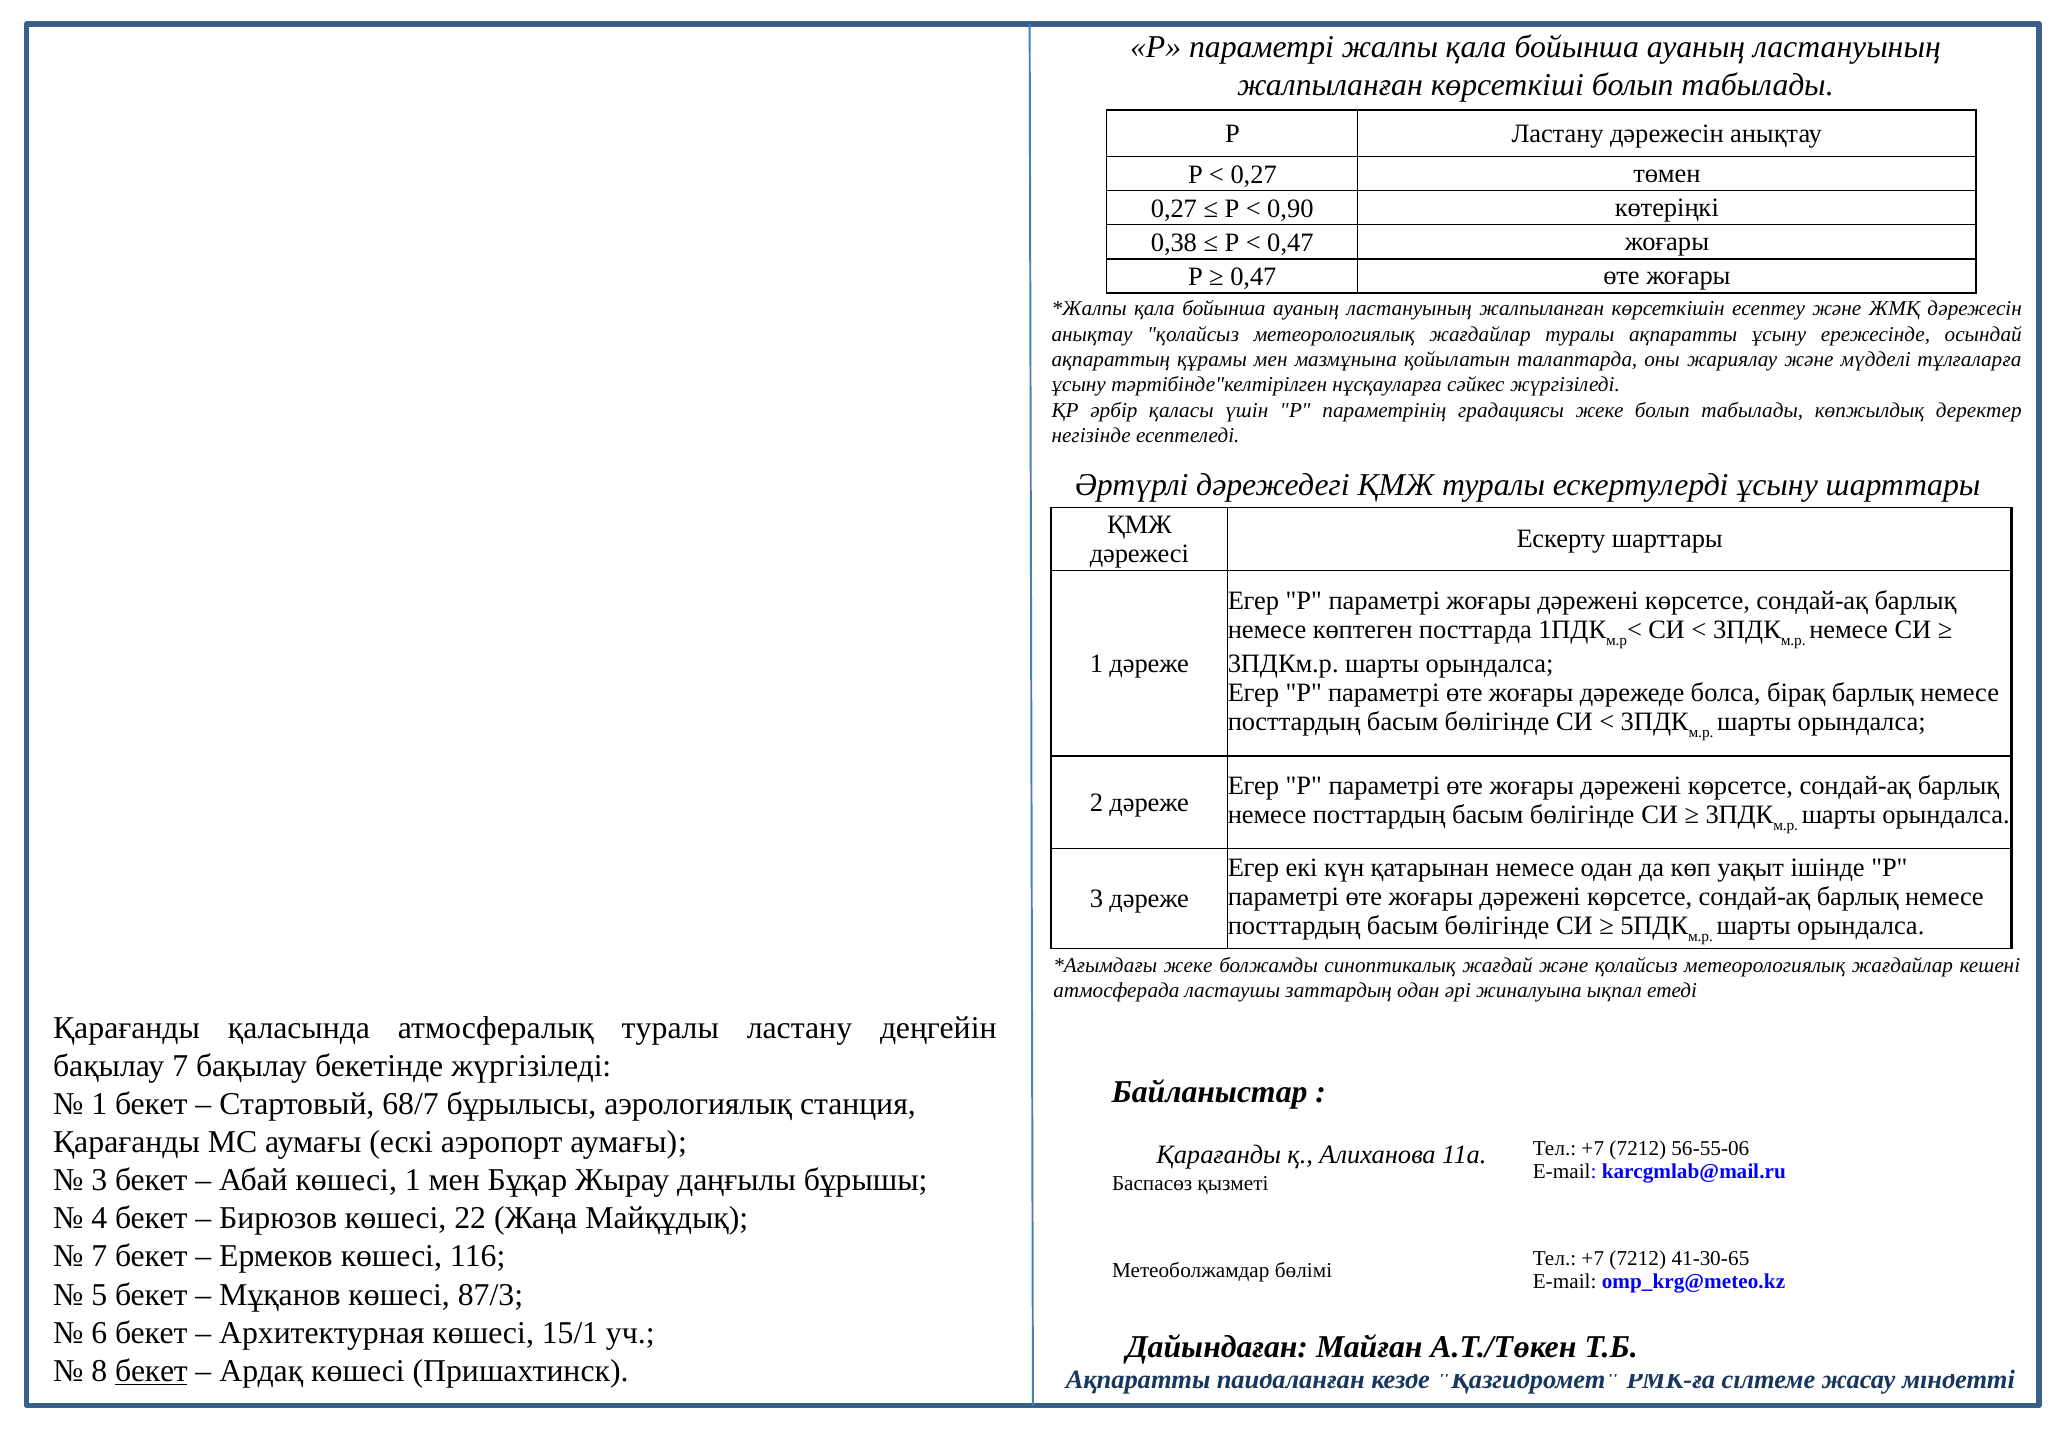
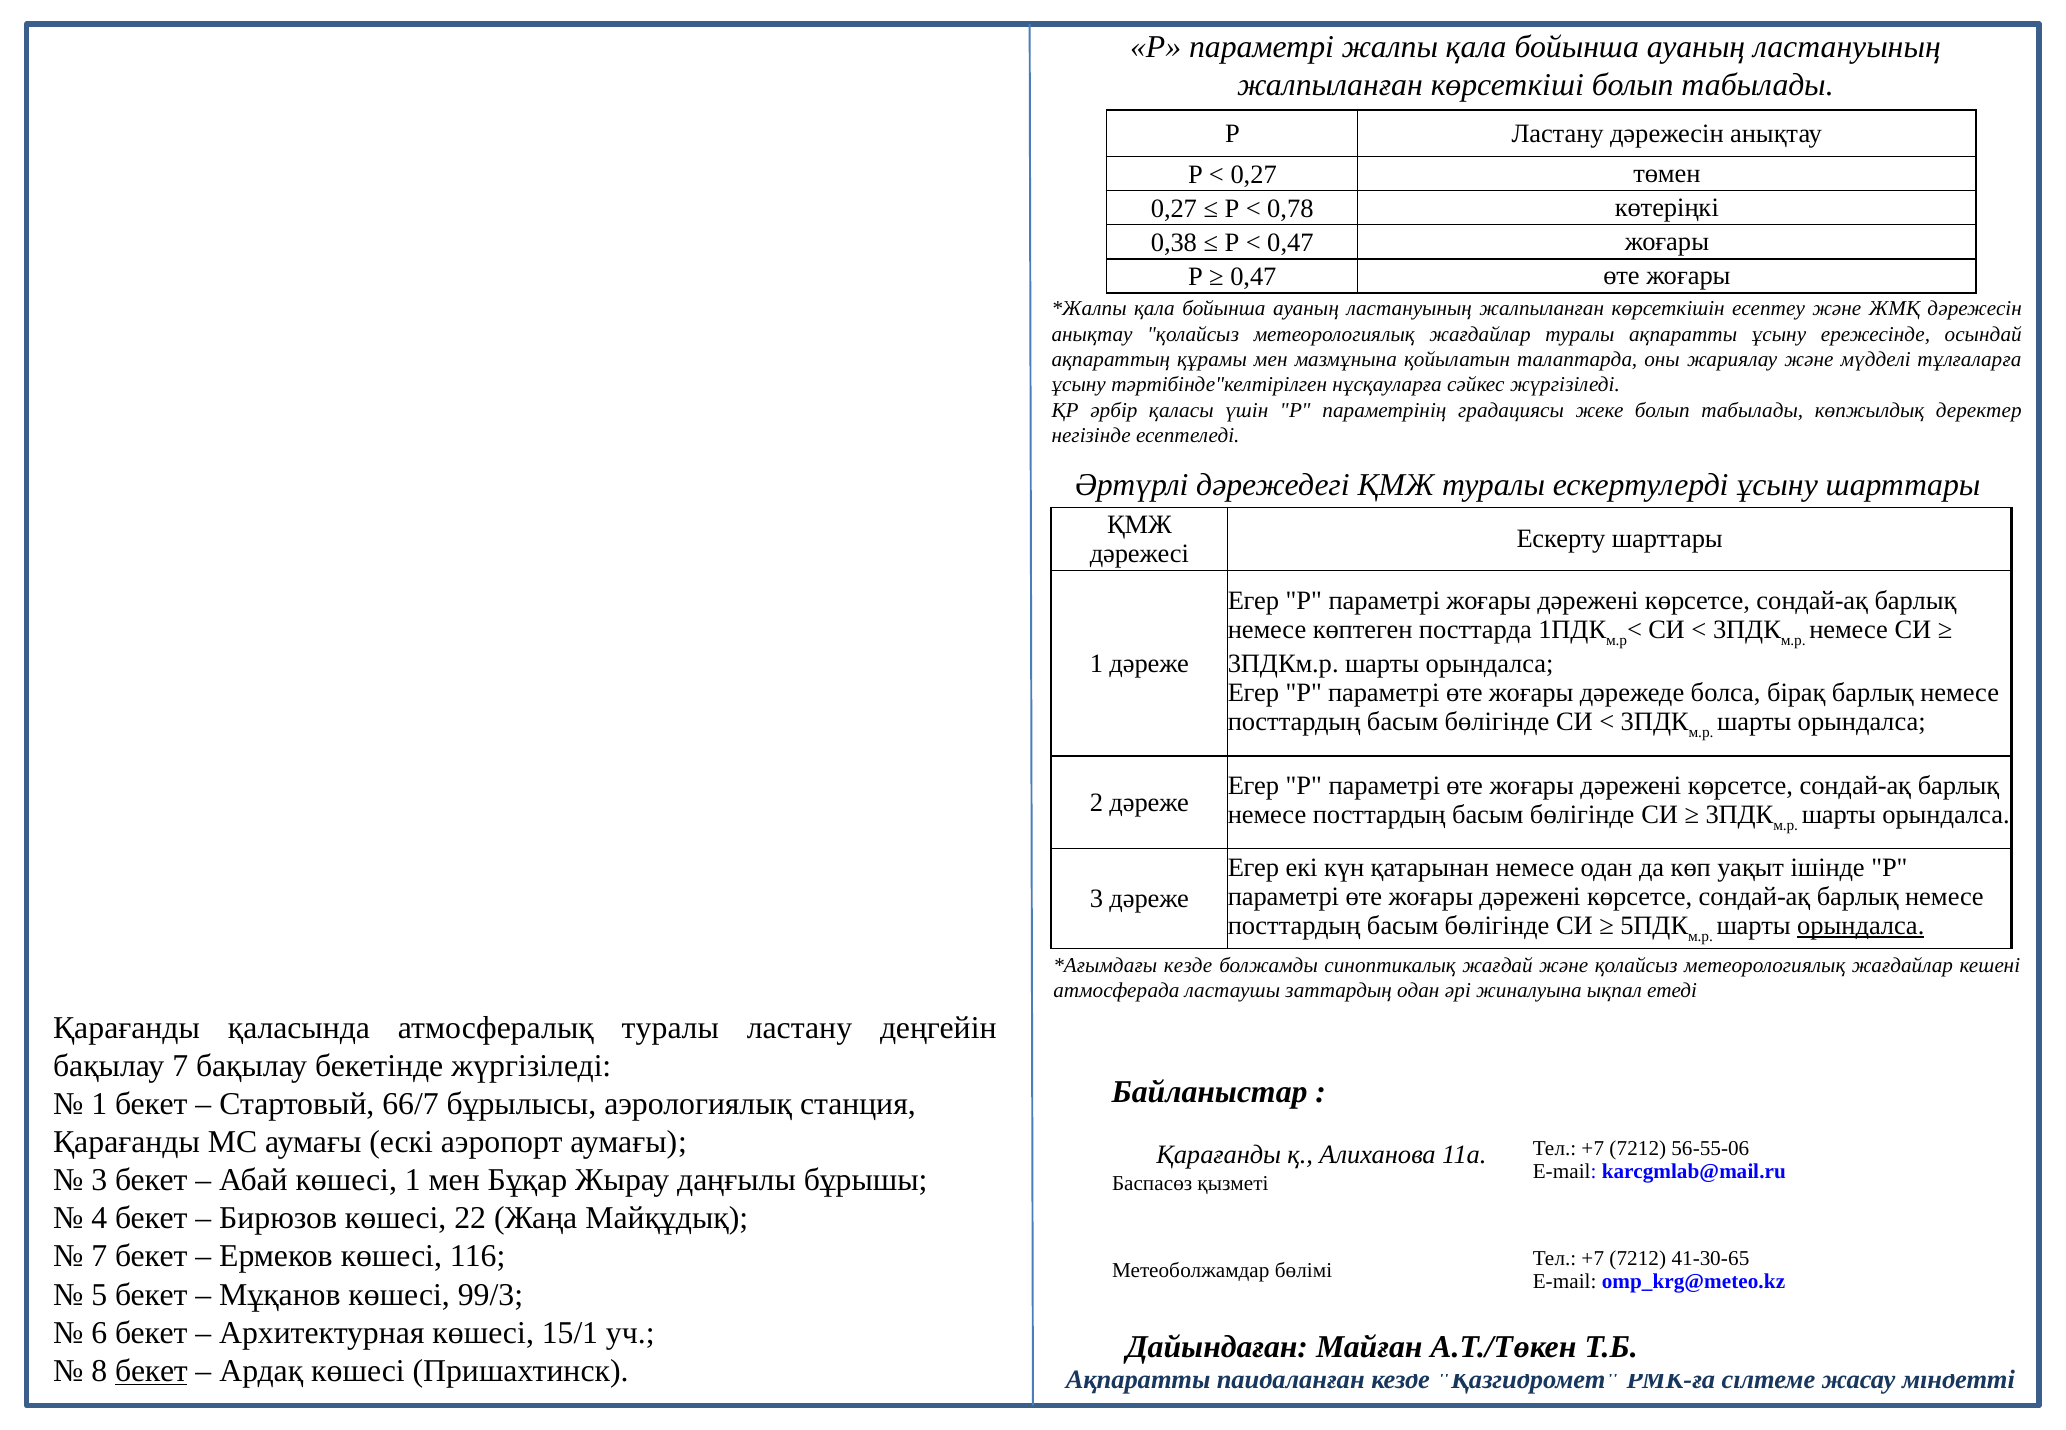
0,90: 0,90 -> 0,78
орындалса at (1861, 926) underline: none -> present
жеке at (1188, 965): жеке -> кезде
68/7: 68/7 -> 66/7
87/3: 87/3 -> 99/3
